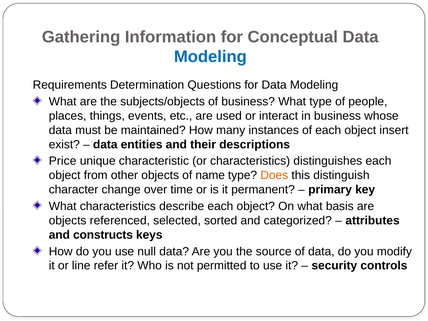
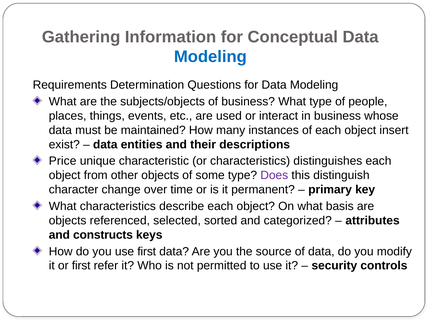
name: name -> some
Does colour: orange -> purple
use null: null -> first
or line: line -> first
